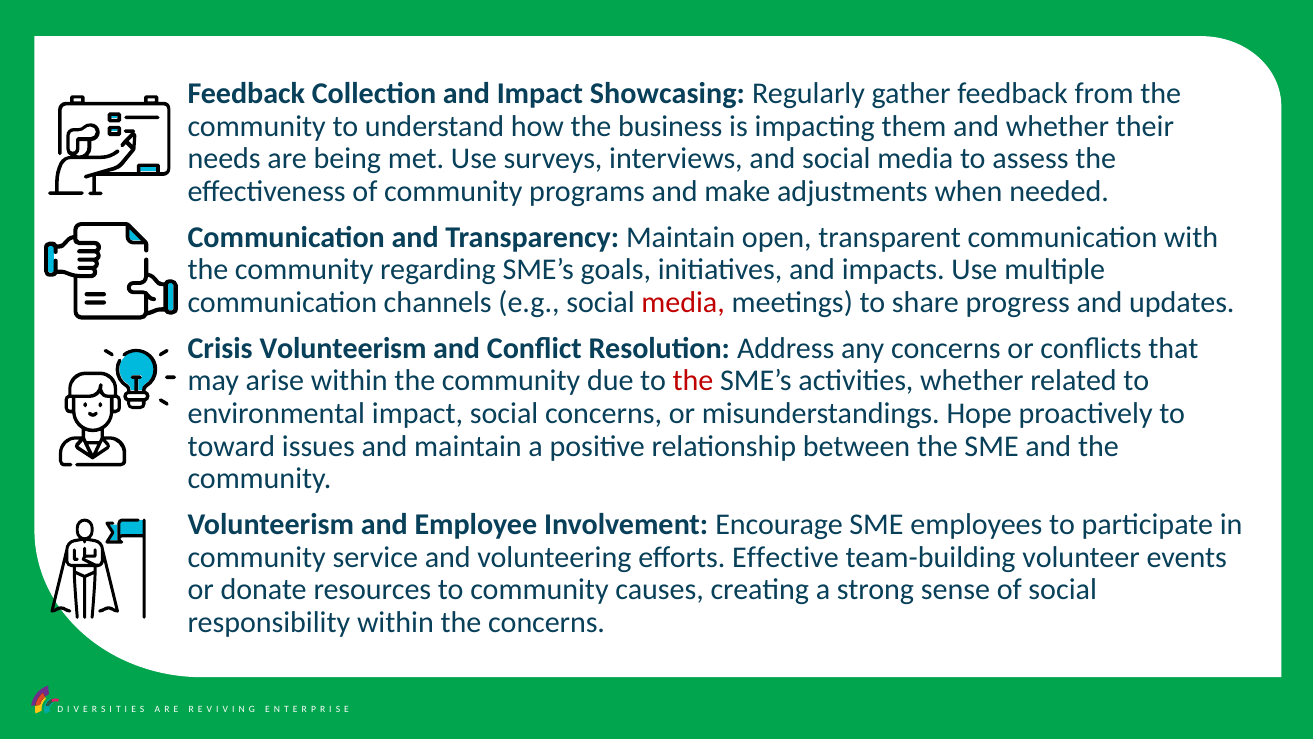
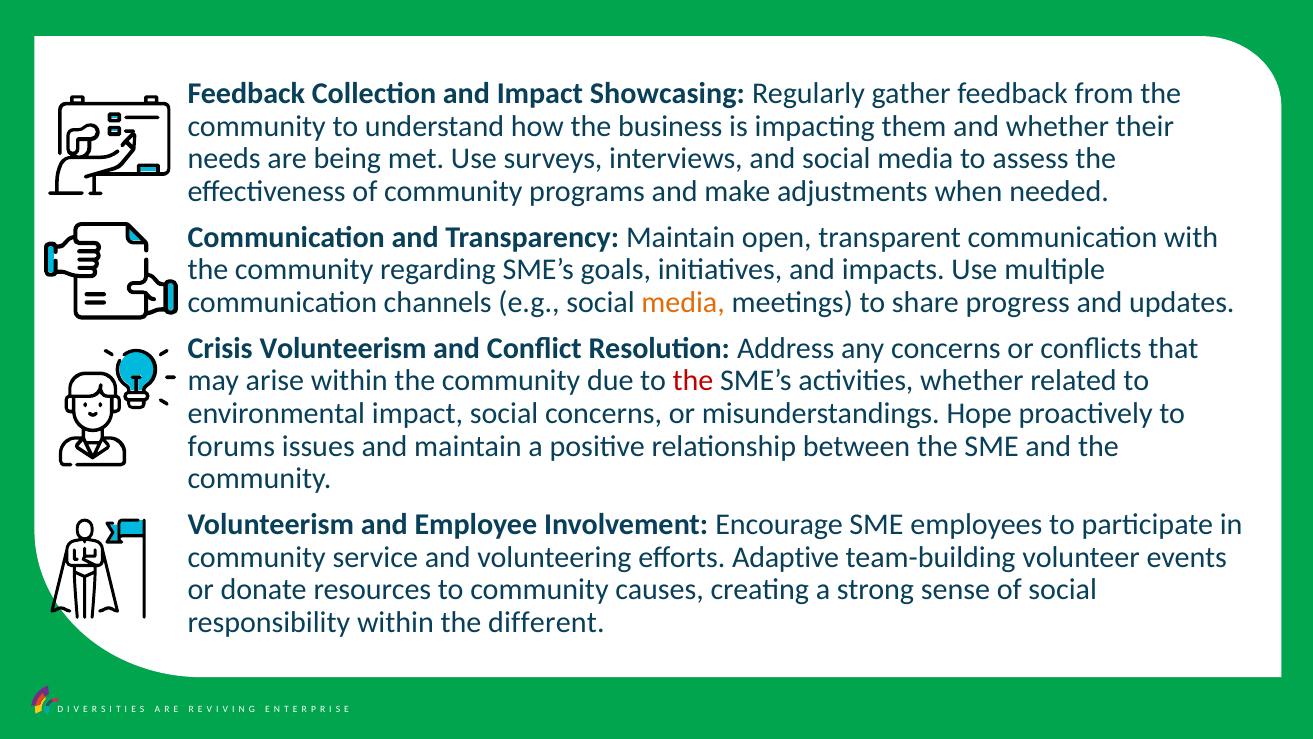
media at (683, 302) colour: red -> orange
toward: toward -> forums
Effective: Effective -> Adaptive
the concerns: concerns -> different
